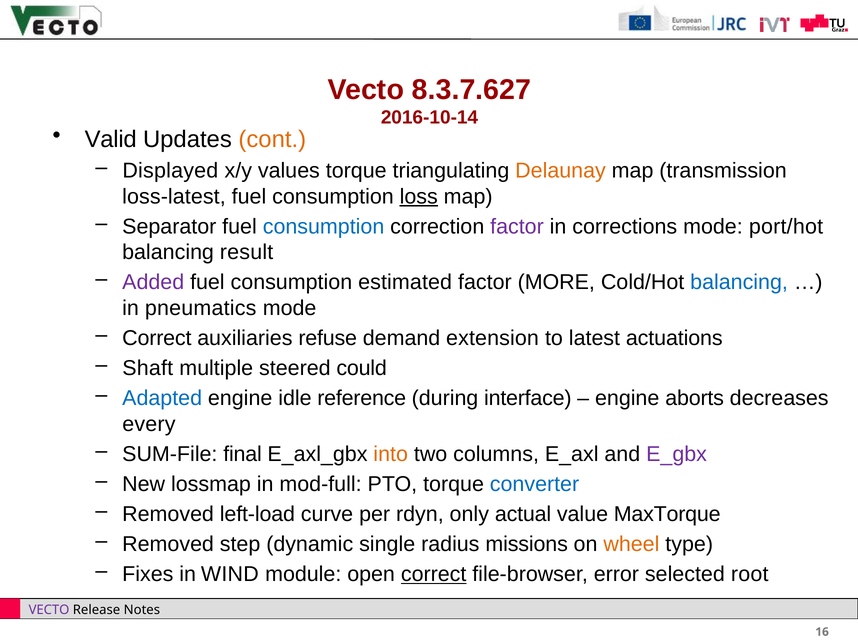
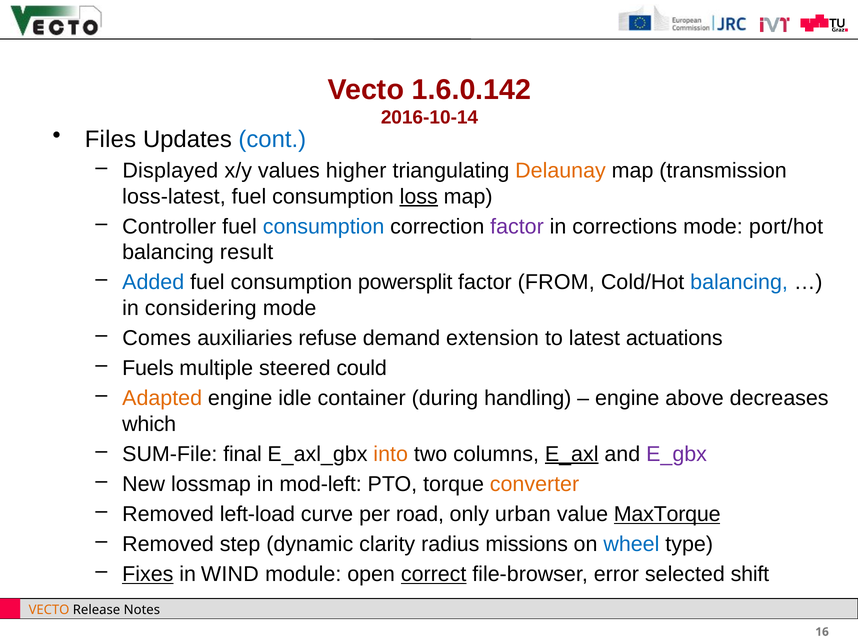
8.3.7.627: 8.3.7.627 -> 1.6.0.142
Valid: Valid -> Files
cont colour: orange -> blue
values torque: torque -> higher
Separator: Separator -> Controller
Added colour: purple -> blue
estimated: estimated -> powersplit
MORE: MORE -> FROM
pneumatics: pneumatics -> considering
Correct at (157, 338): Correct -> Comes
Shaft: Shaft -> Fuels
Adapted colour: blue -> orange
reference: reference -> container
interface: interface -> handling
aborts: aborts -> above
every: every -> which
E_axl underline: none -> present
mod-full: mod-full -> mod-left
converter colour: blue -> orange
rdyn: rdyn -> road
actual: actual -> urban
MaxTorque underline: none -> present
single: single -> clarity
wheel colour: orange -> blue
Fixes underline: none -> present
root: root -> shift
VECTO at (49, 610) colour: purple -> orange
